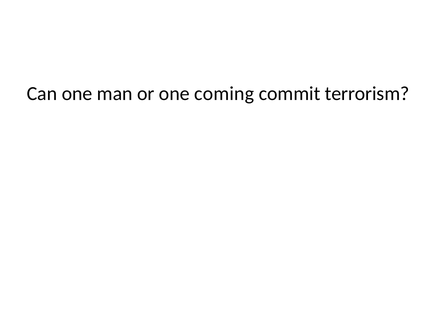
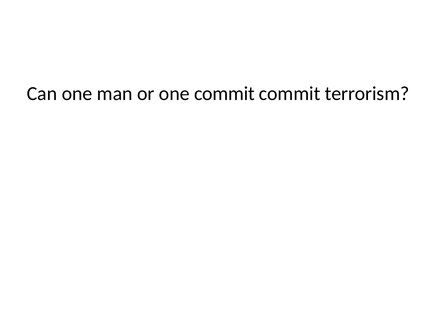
one coming: coming -> commit
